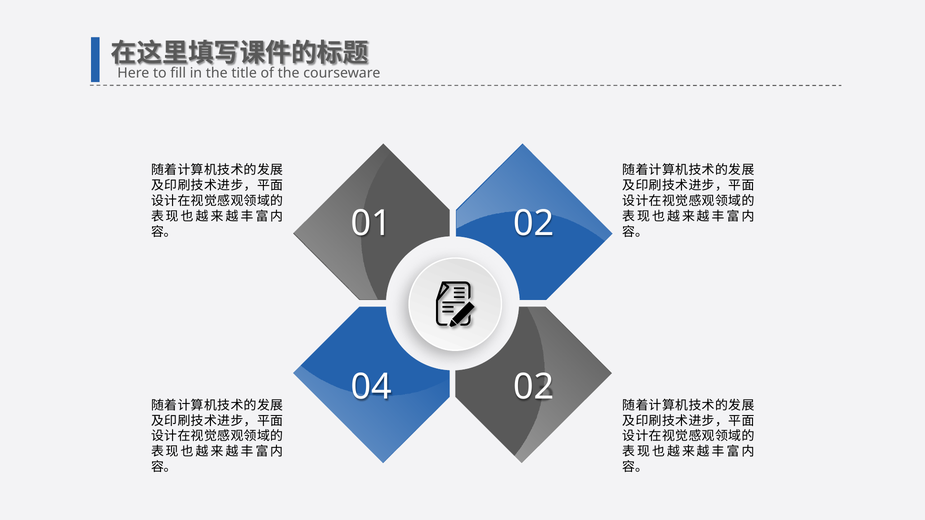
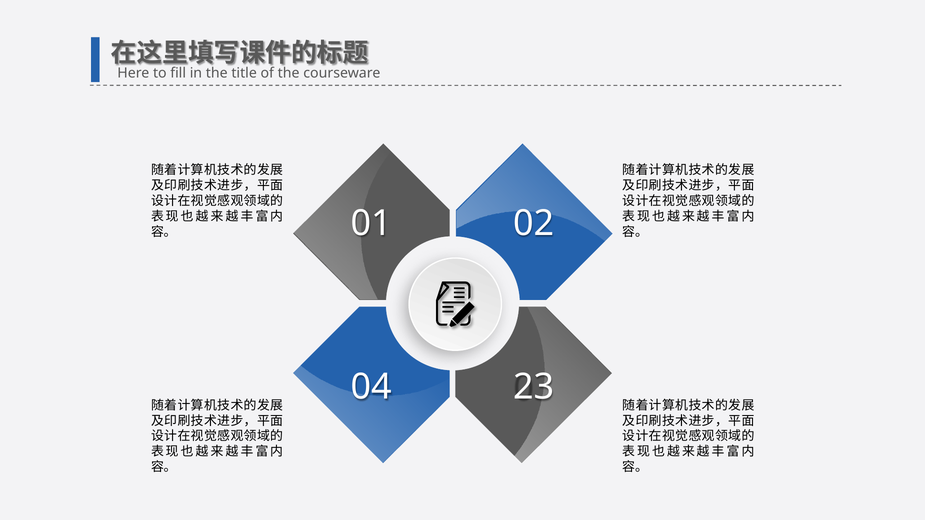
04 02: 02 -> 23
